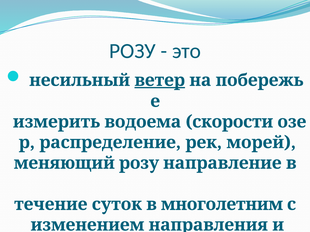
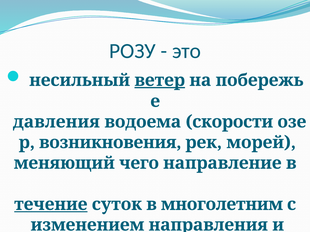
измерить: измерить -> давления
распределение: распределение -> возникновения
меняющий розу: розу -> чего
течение underline: none -> present
